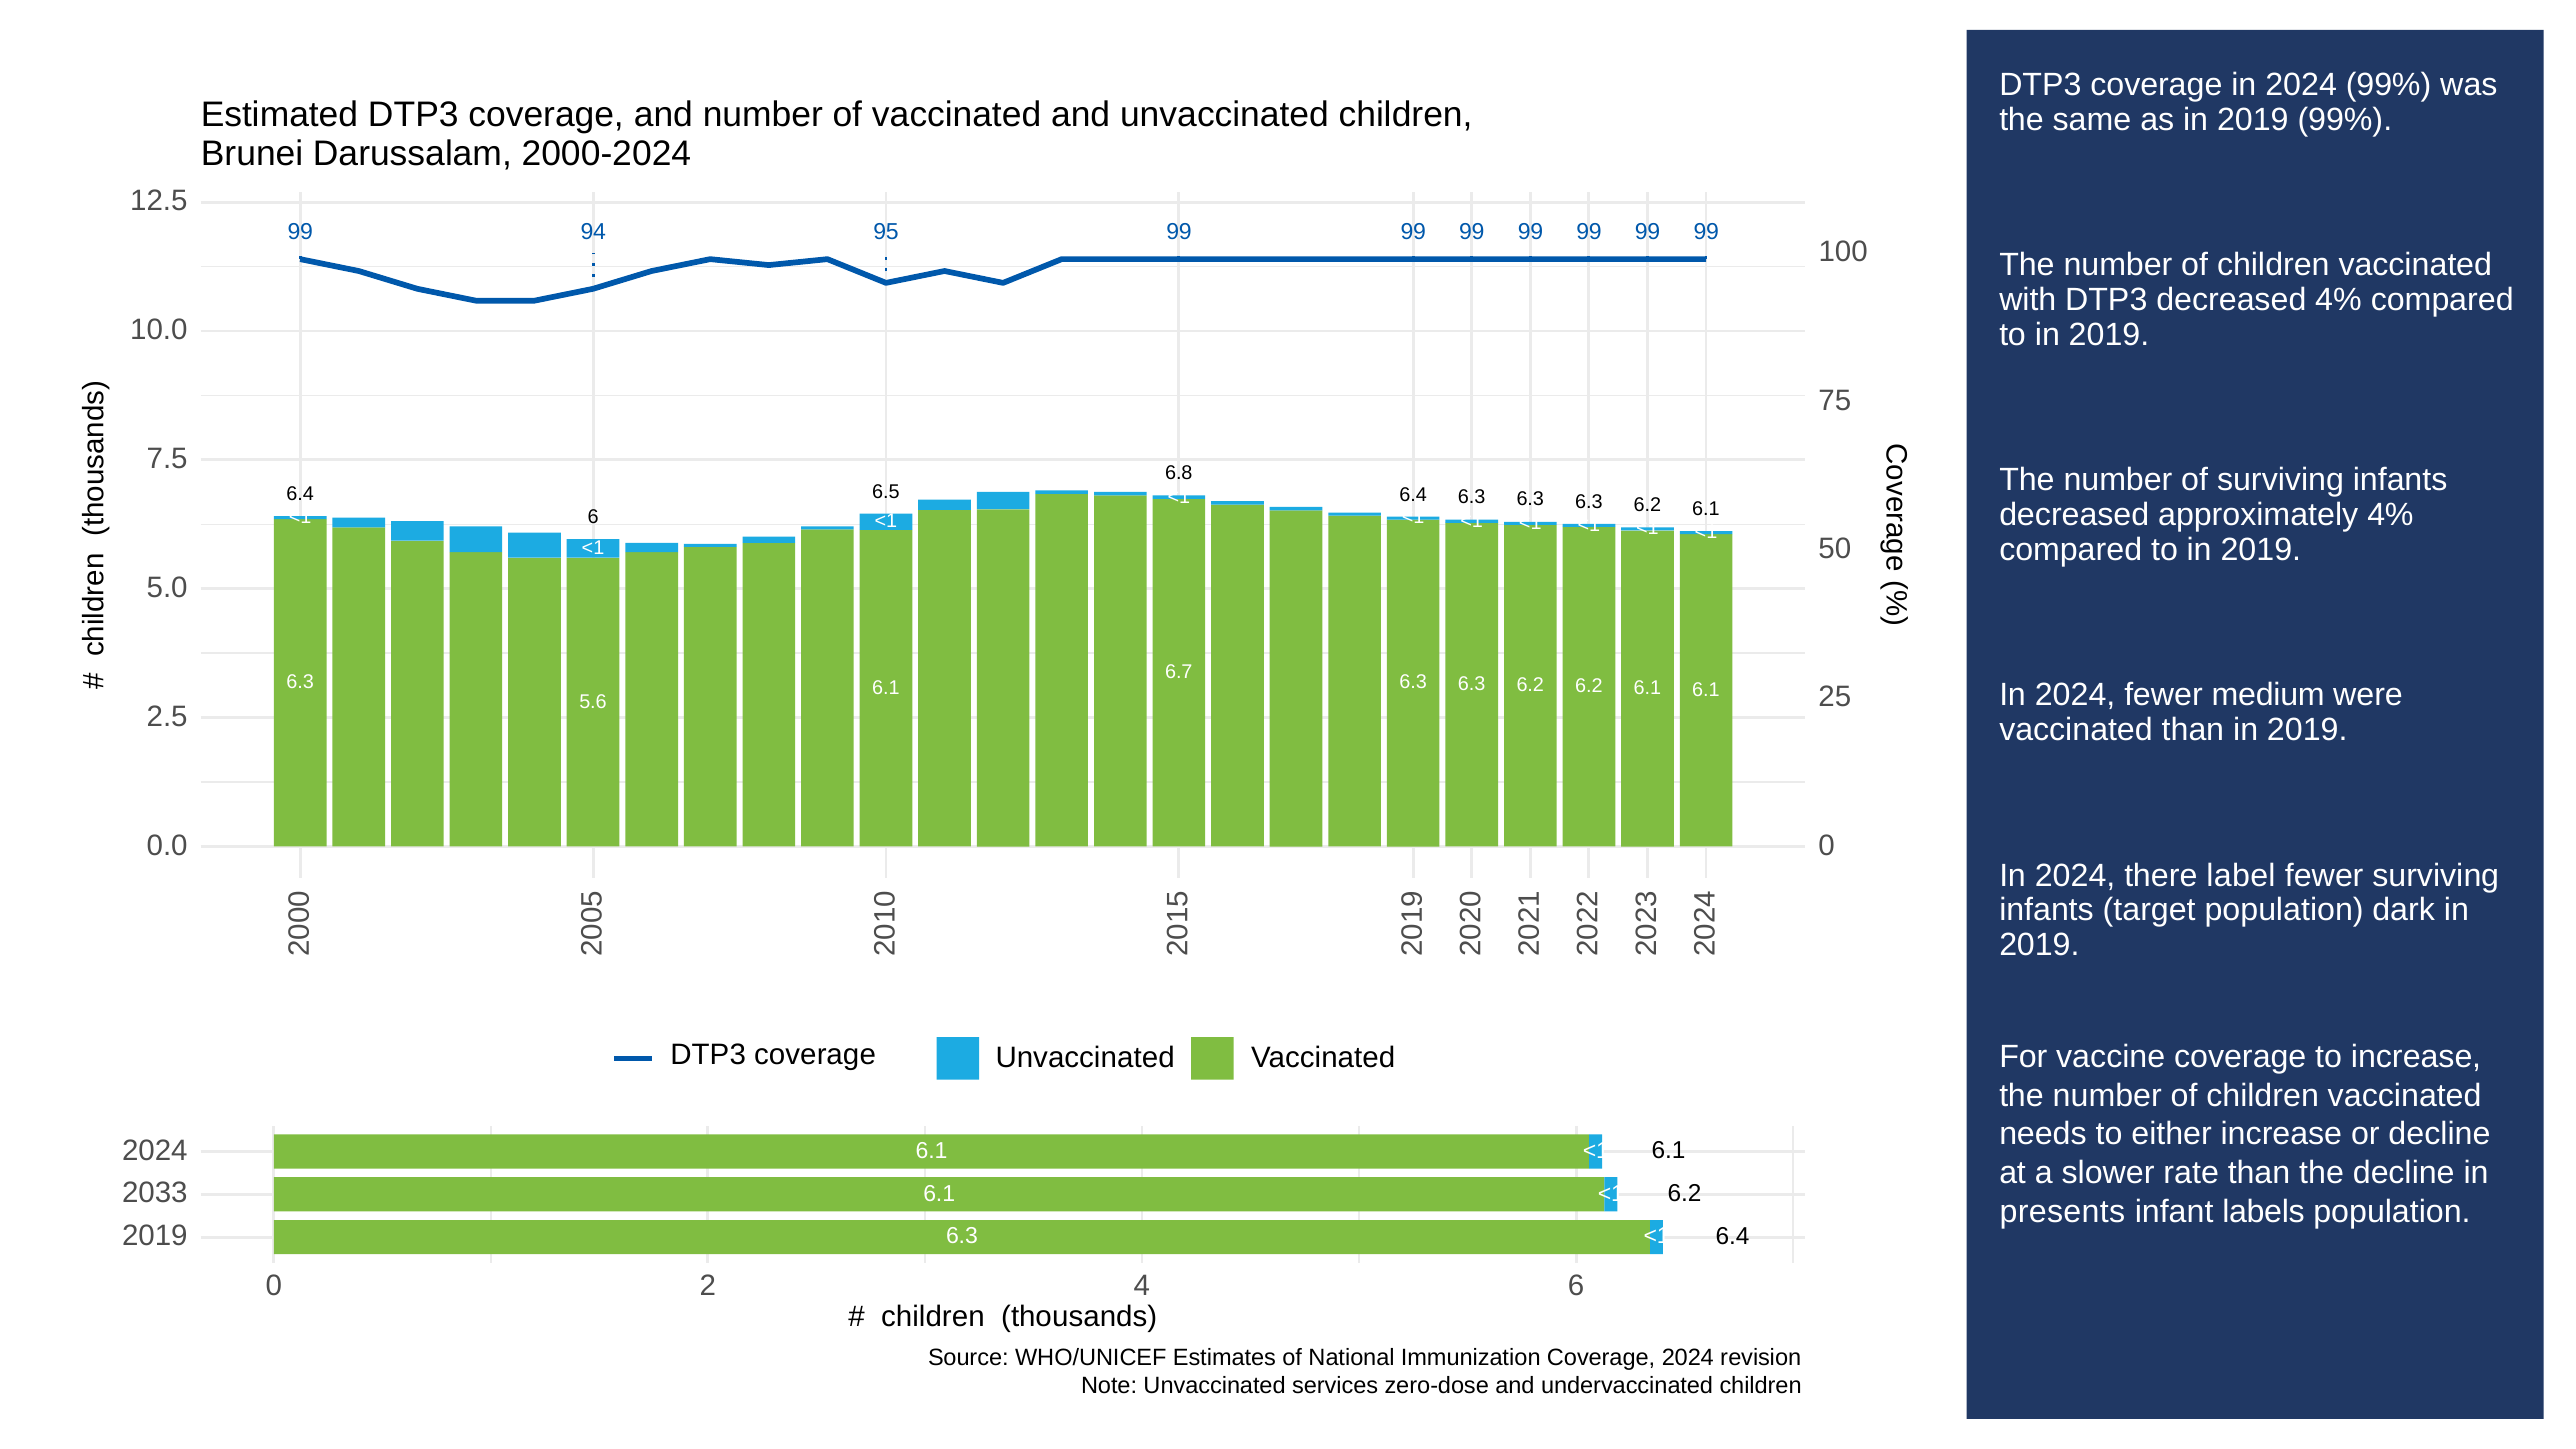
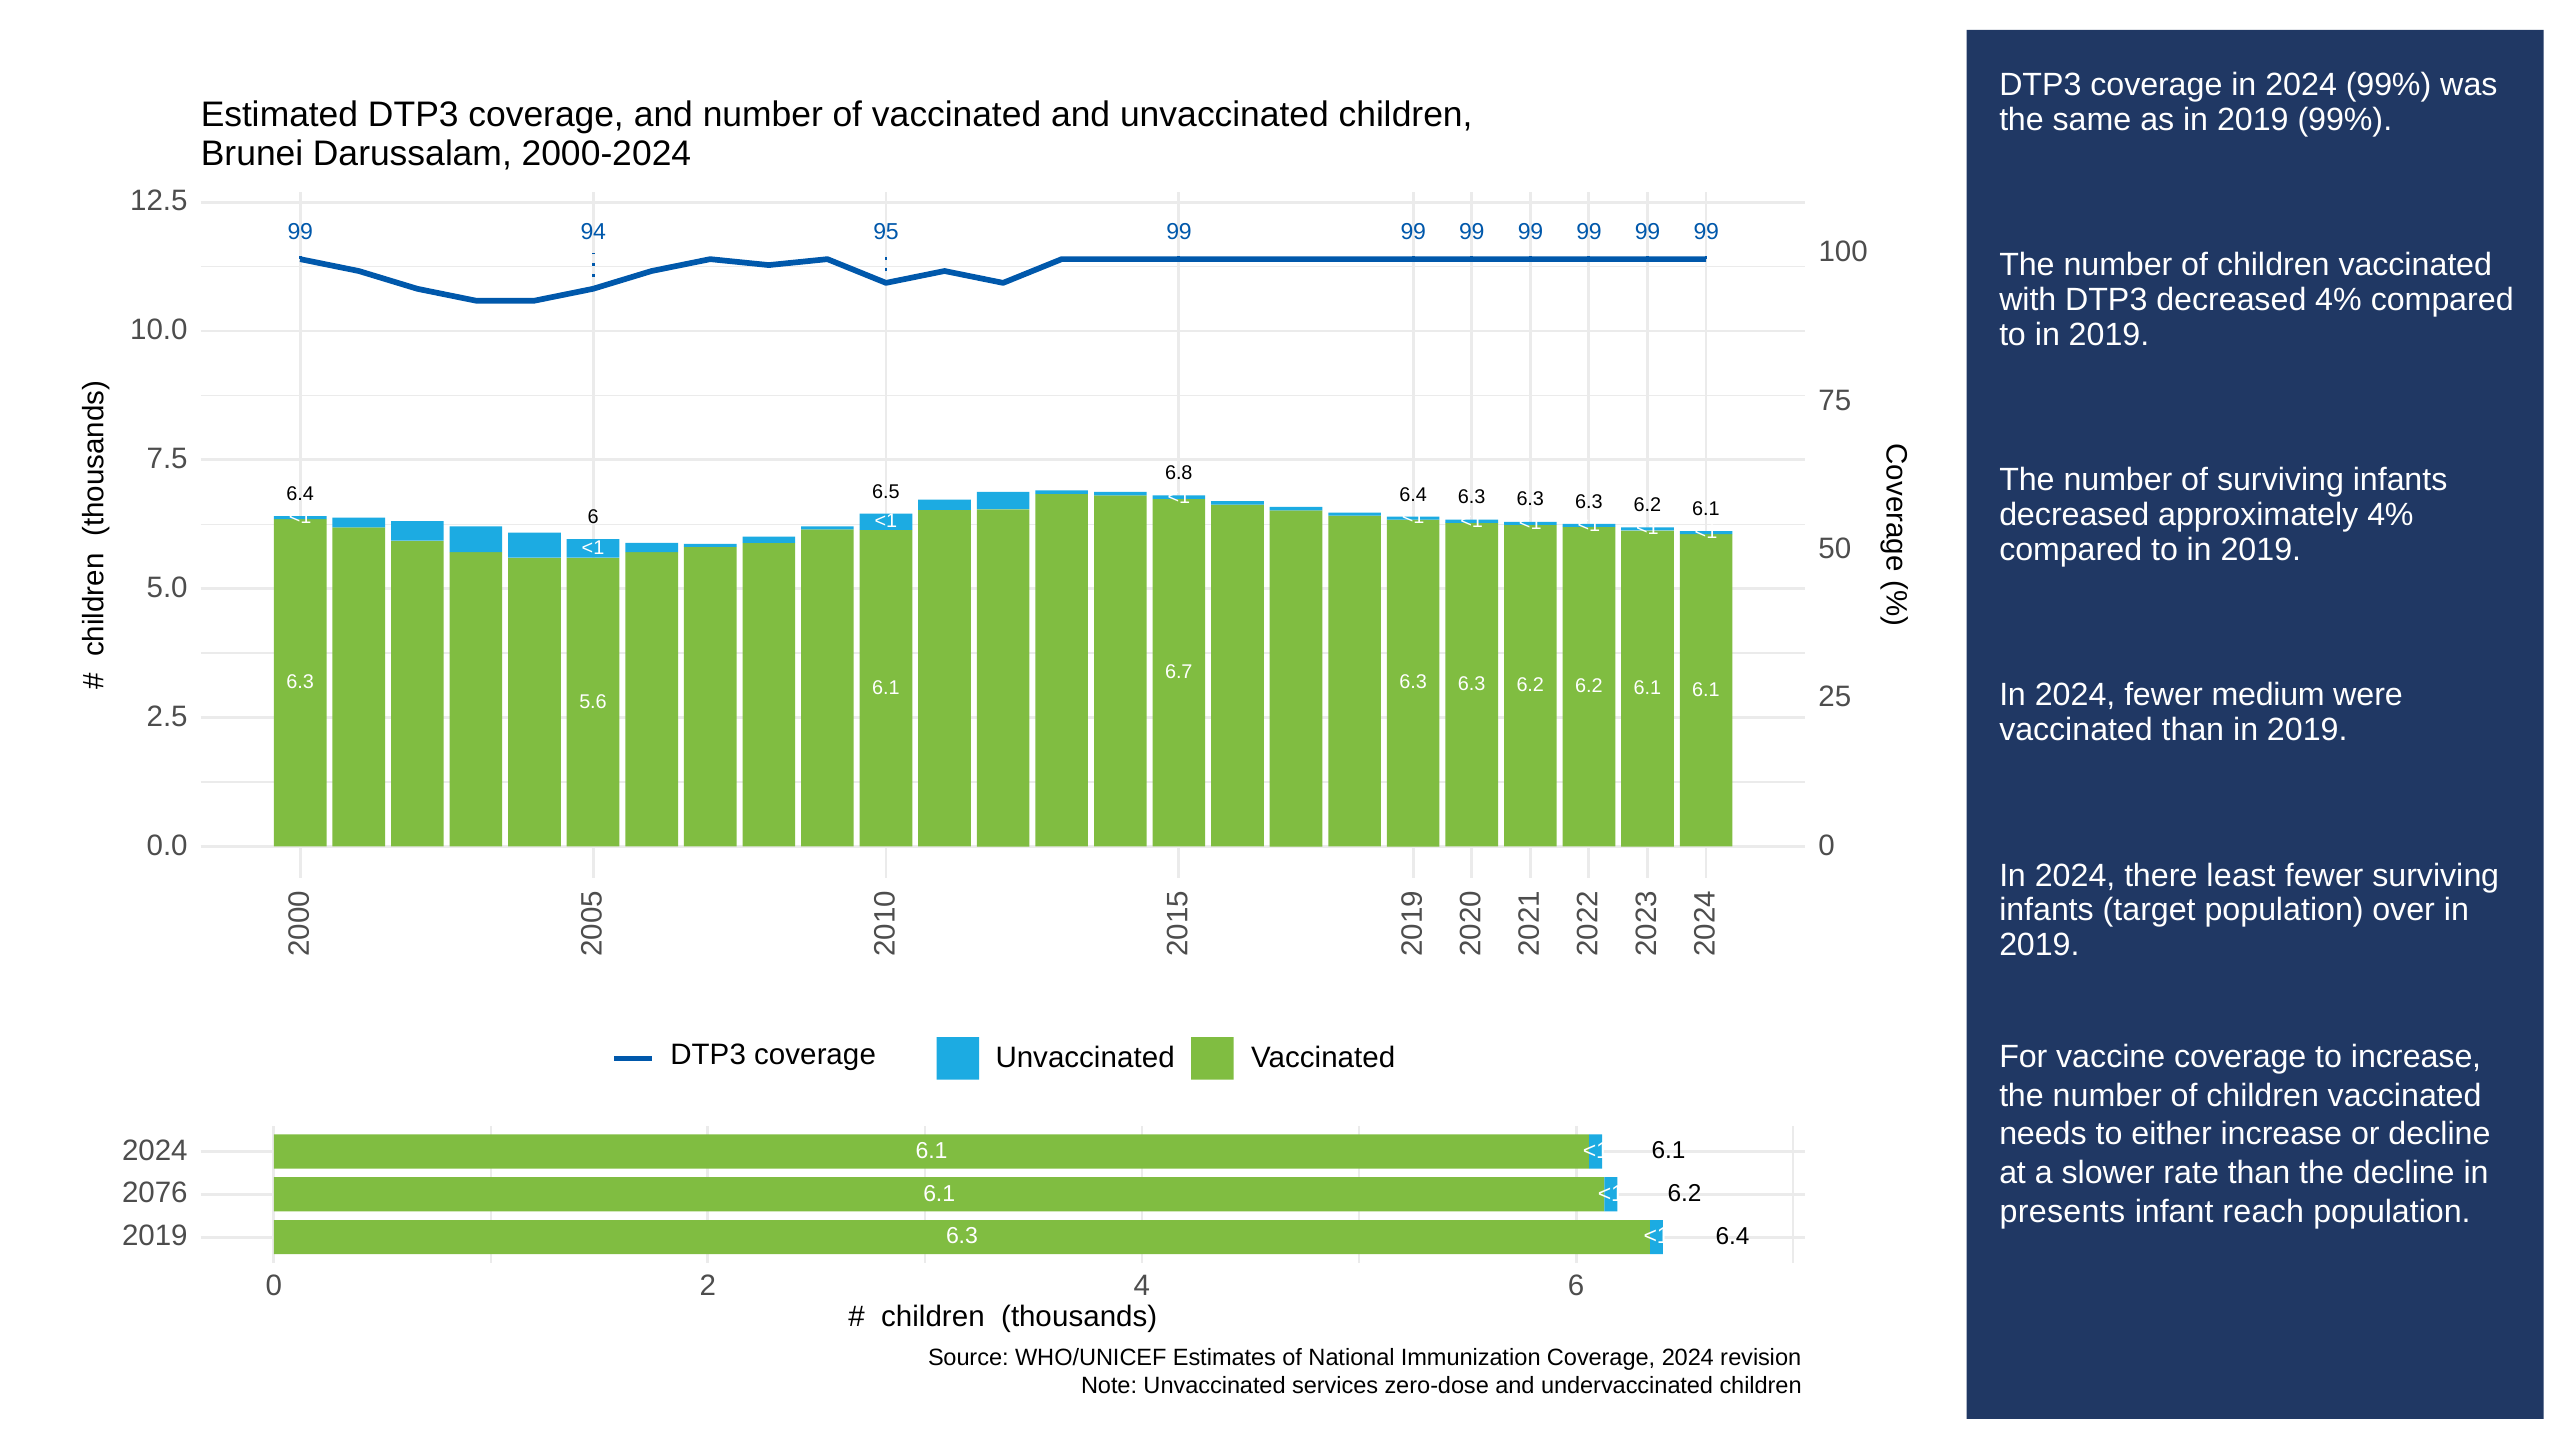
label: label -> least
dark: dark -> over
2033: 2033 -> 2076
labels: labels -> reach
